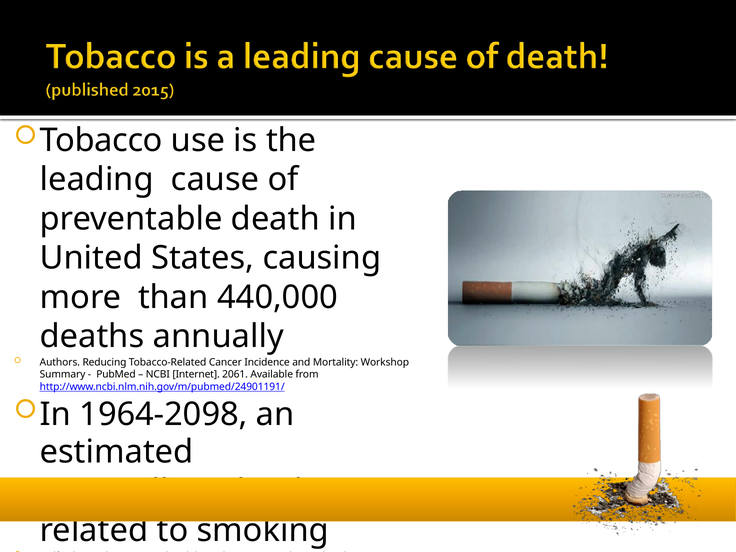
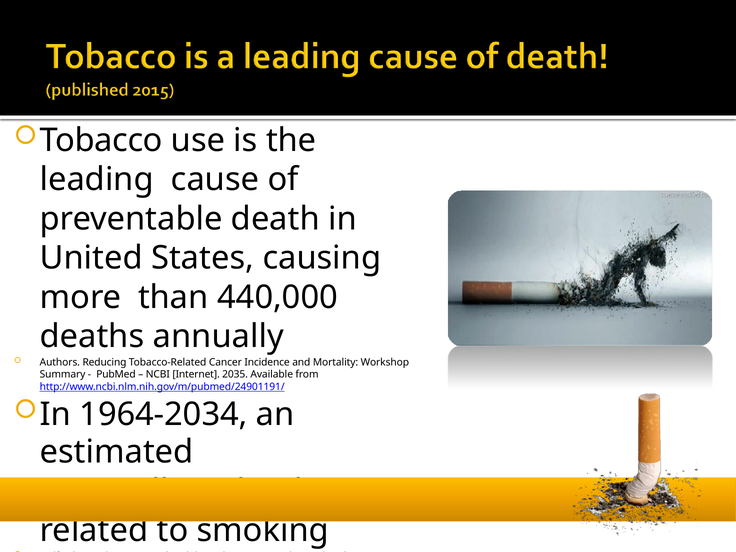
2061: 2061 -> 2035
1964-2098: 1964-2098 -> 1964-2034
